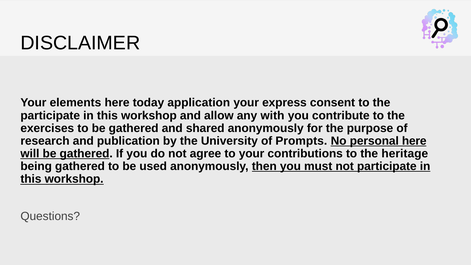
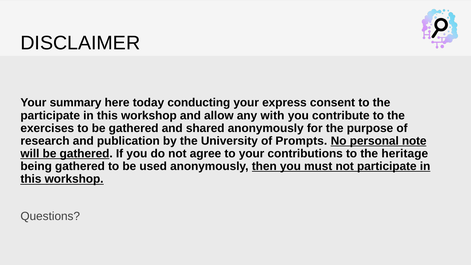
elements: elements -> summary
application: application -> conducting
personal here: here -> note
